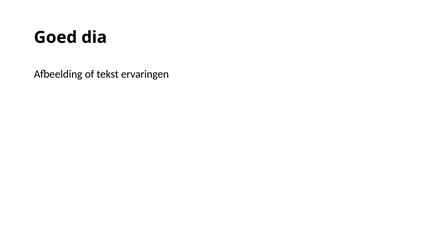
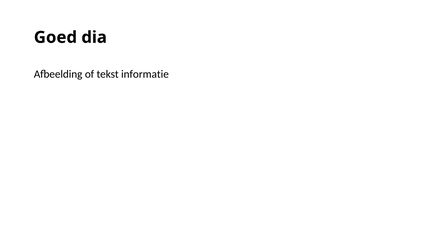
ervaringen: ervaringen -> informatie
